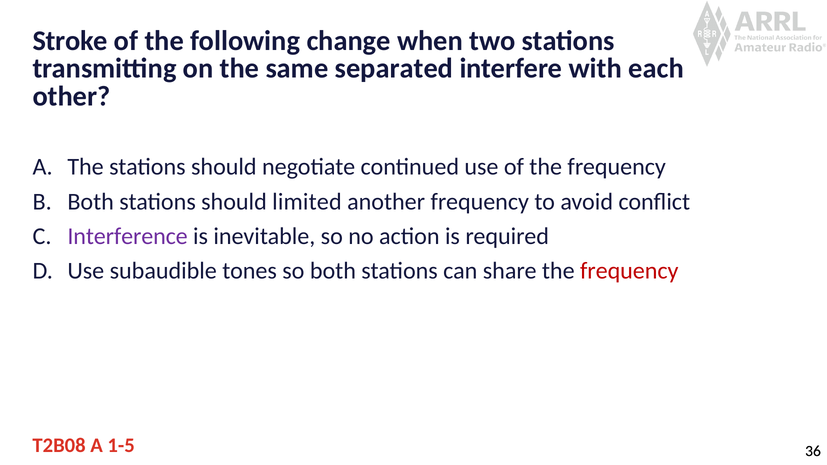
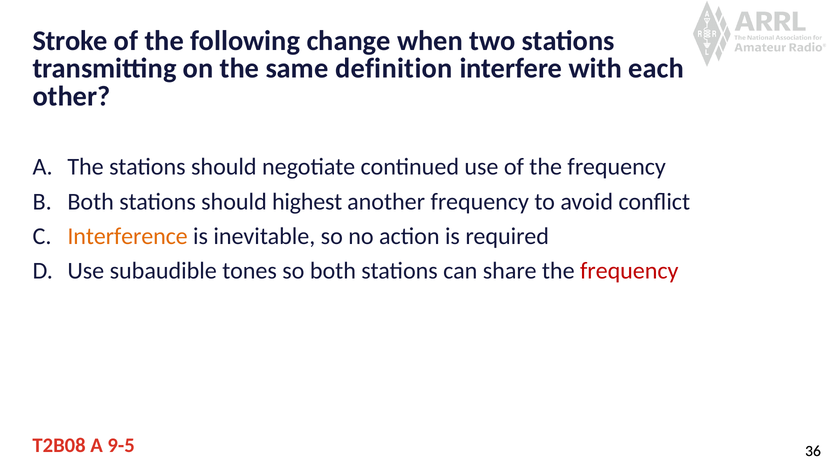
separated: separated -> definition
limited: limited -> highest
Interference colour: purple -> orange
1-5: 1-5 -> 9-5
